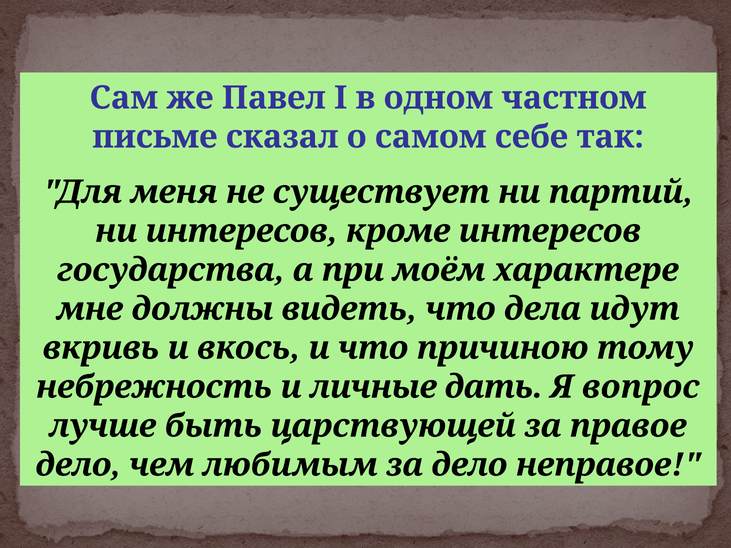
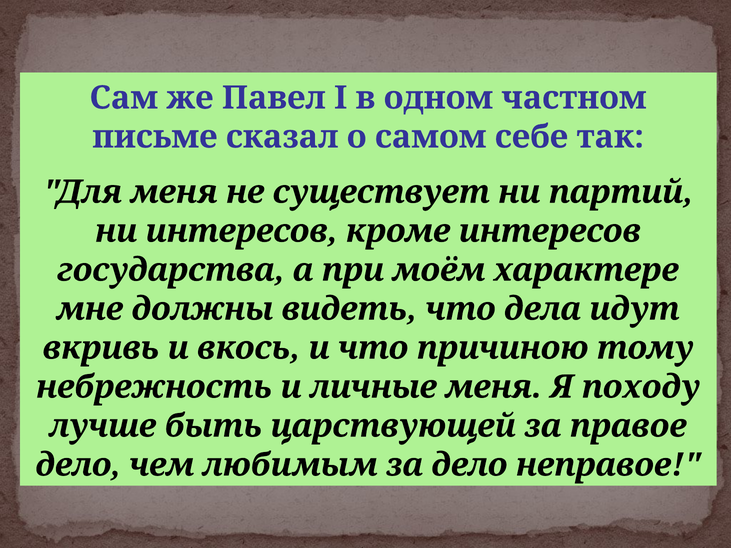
личные дать: дать -> меня
вопрос: вопрос -> походу
